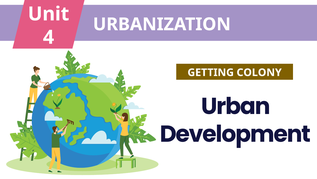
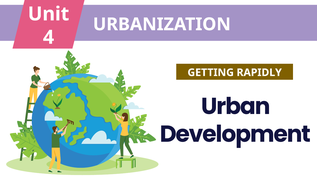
COLONY: COLONY -> RAPIDLY
